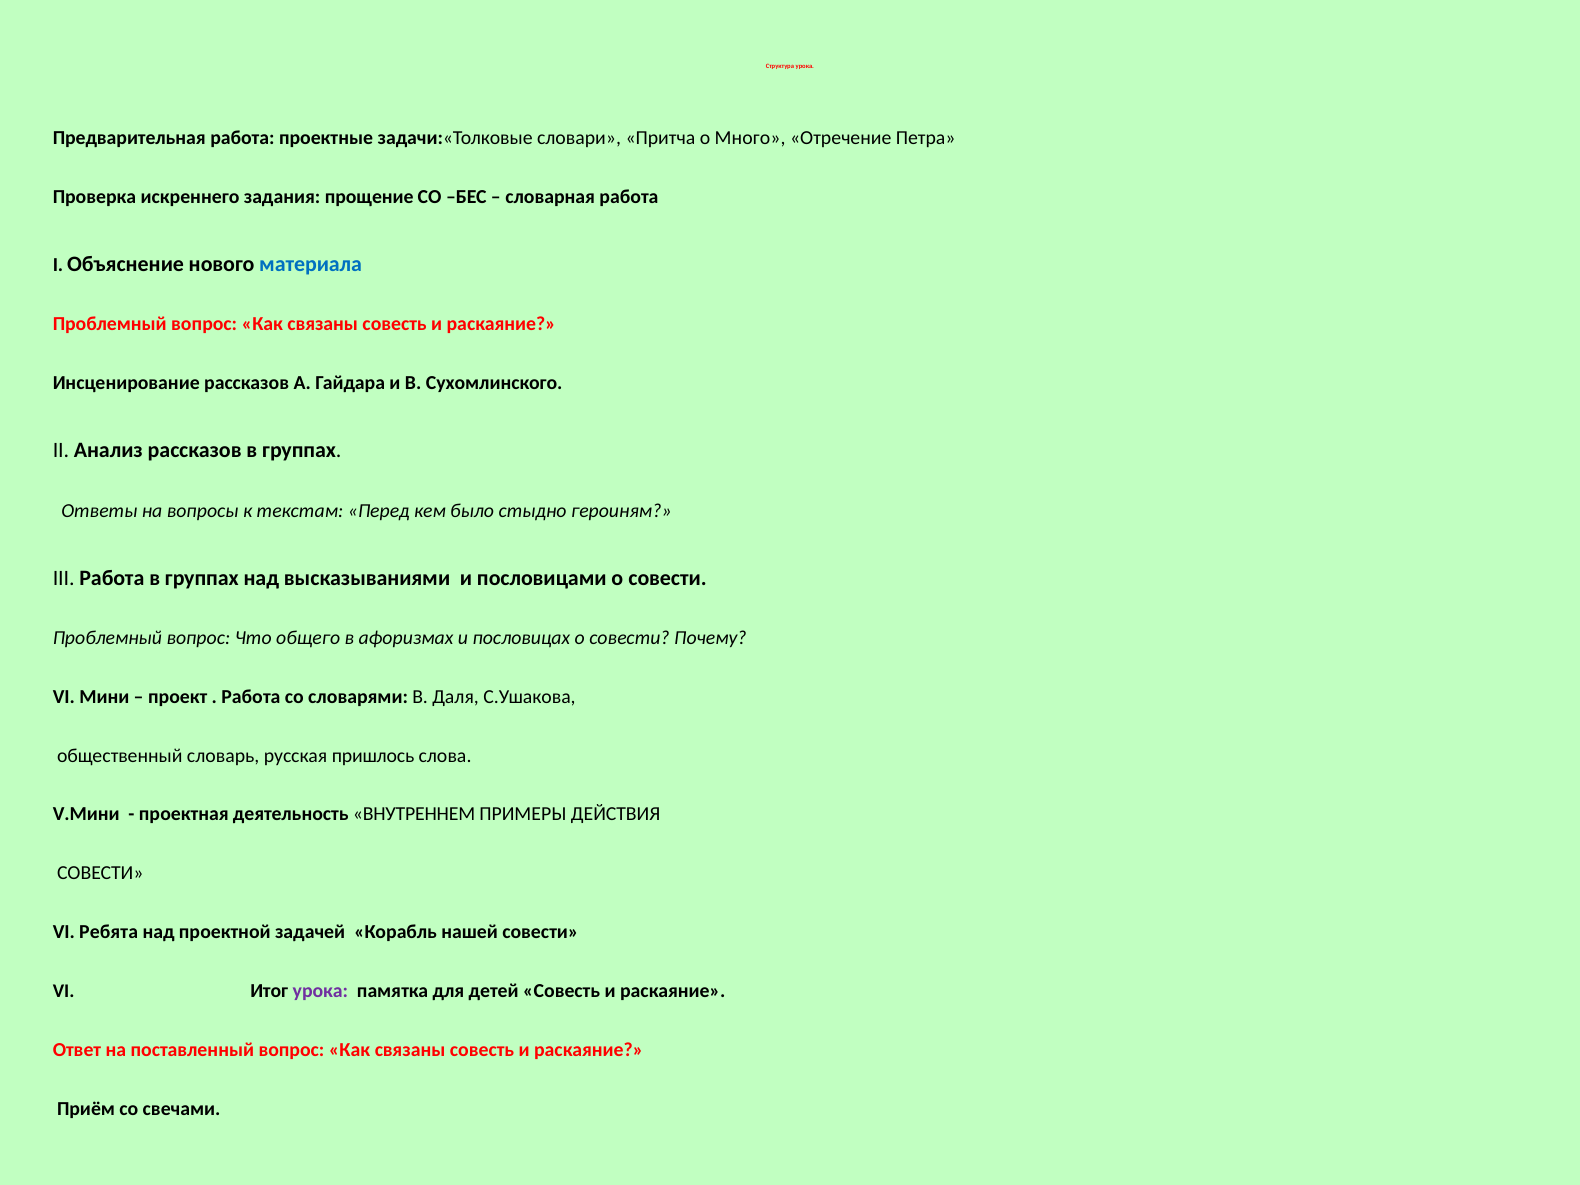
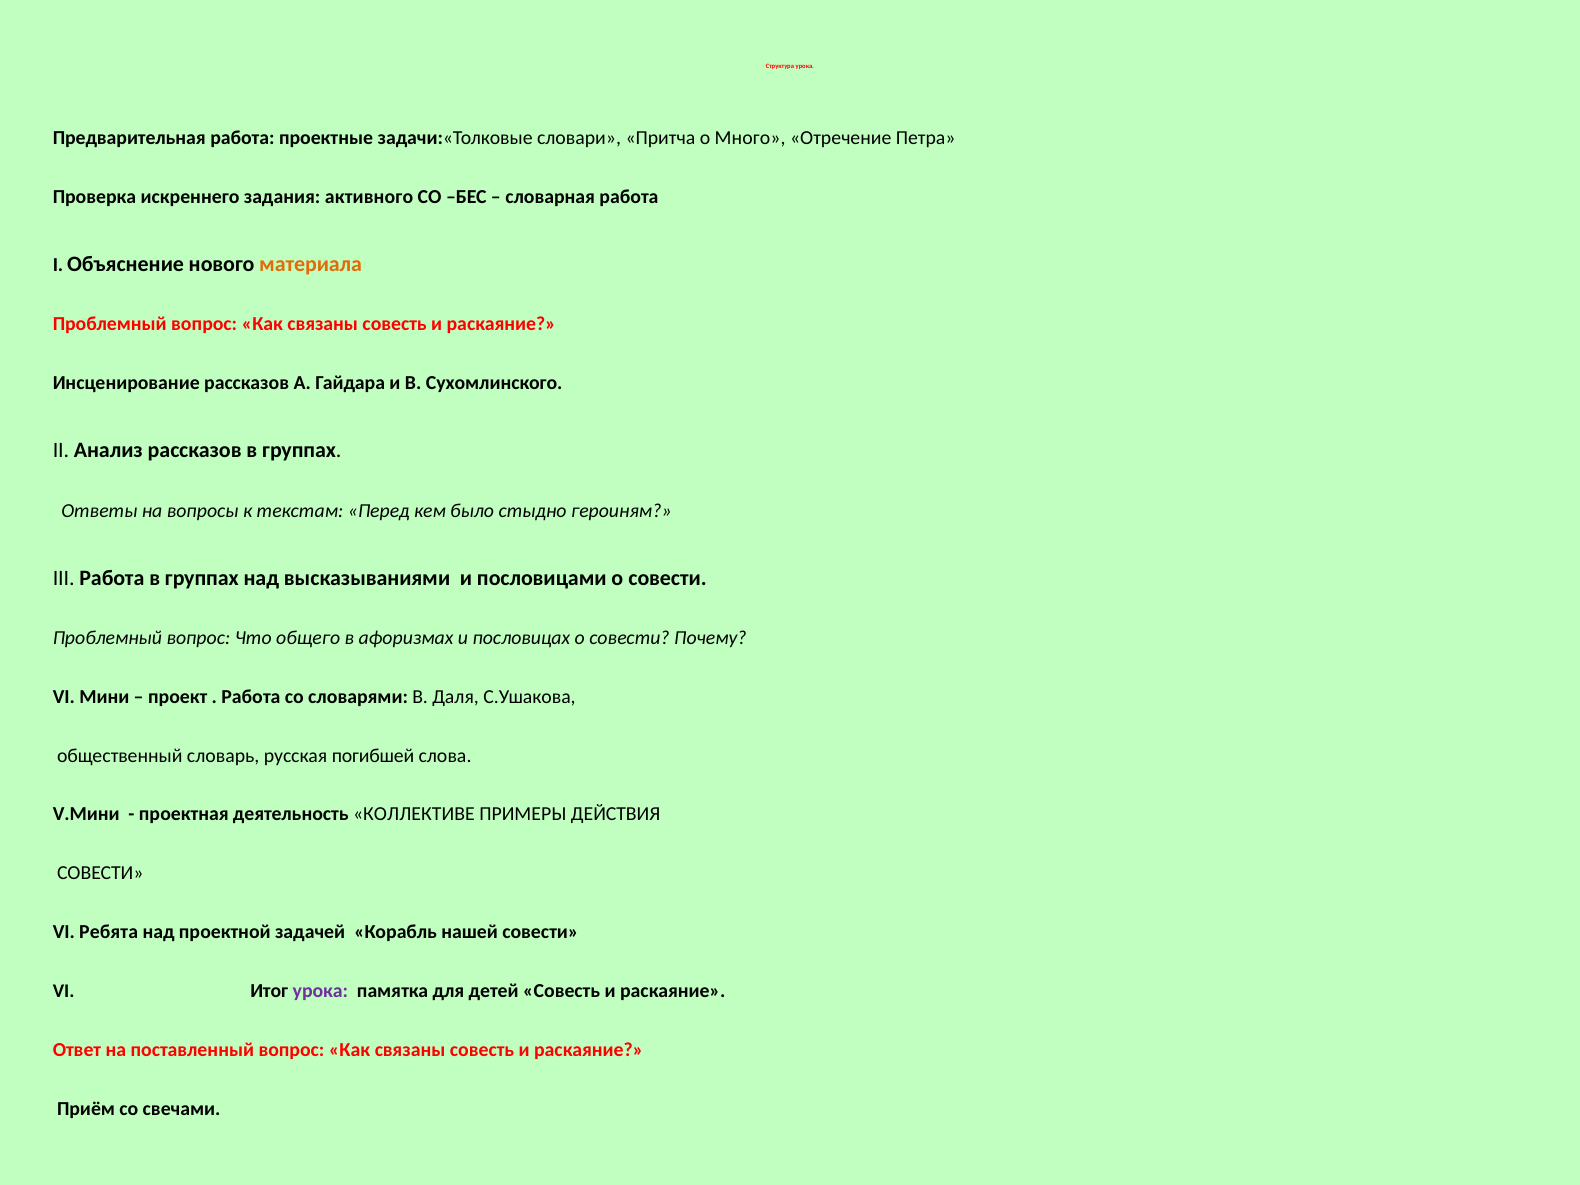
прощение: прощение -> активного
материала colour: blue -> orange
пришлось: пришлось -> погибшей
ВНУТРЕННЕМ: ВНУТРЕННЕМ -> КОЛЛЕКТИВЕ
